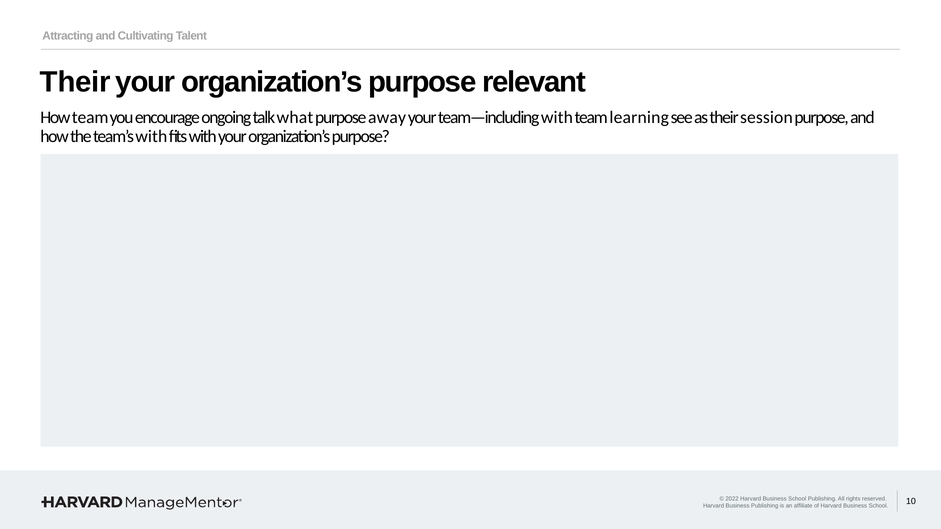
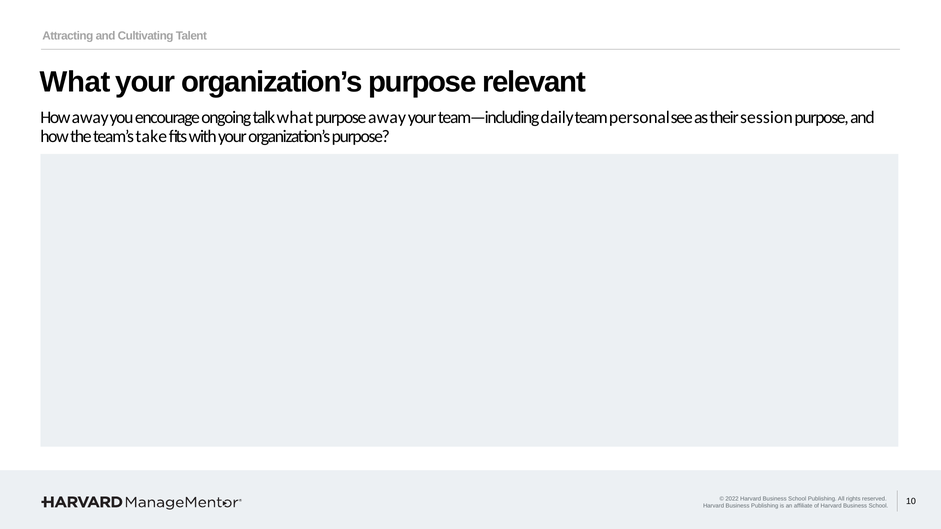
Their at (75, 82): Their -> What
How team: team -> away
team—including with: with -> daily
learning: learning -> personal
team’s with: with -> take
